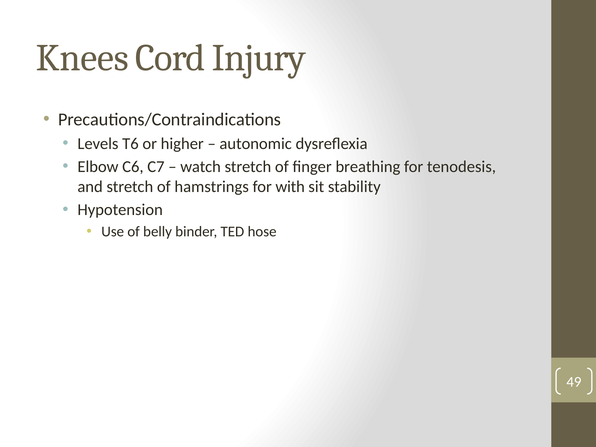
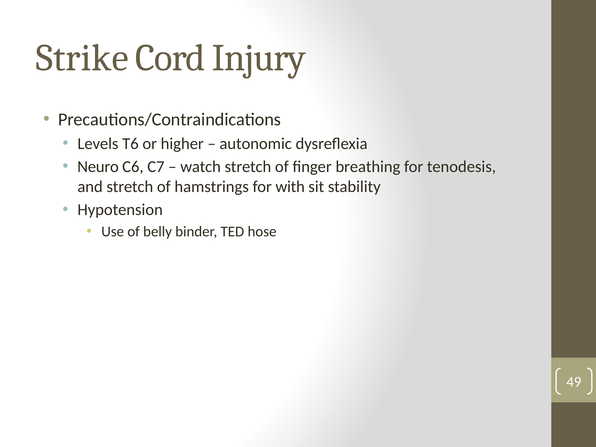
Knees: Knees -> Strike
Elbow: Elbow -> Neuro
